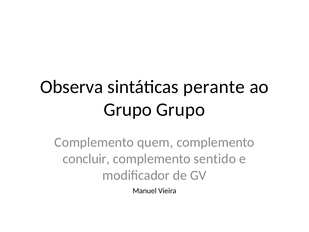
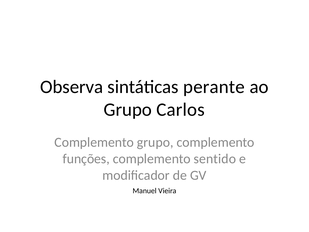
Grupo Grupo: Grupo -> Carlos
Complemento quem: quem -> grupo
concluir: concluir -> funções
